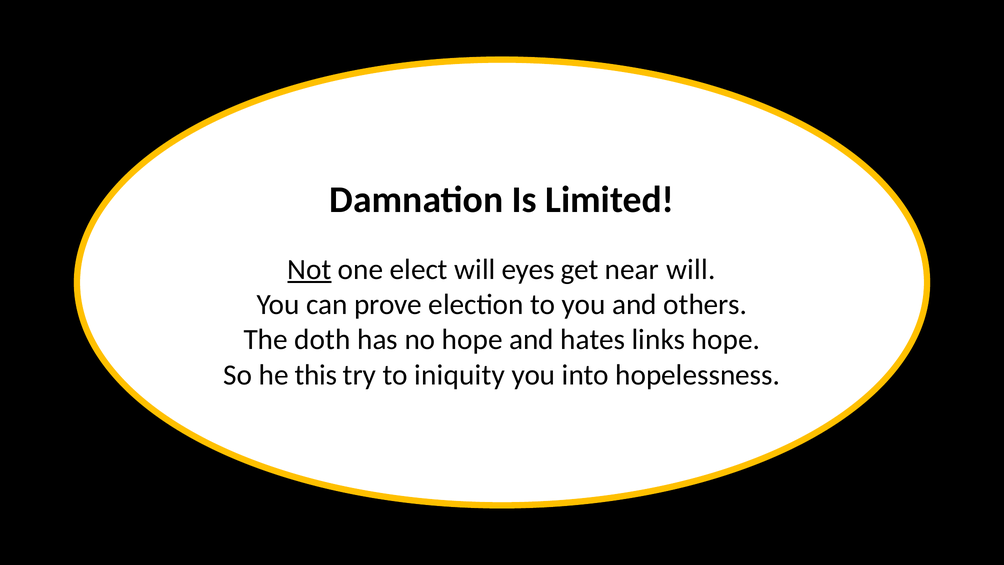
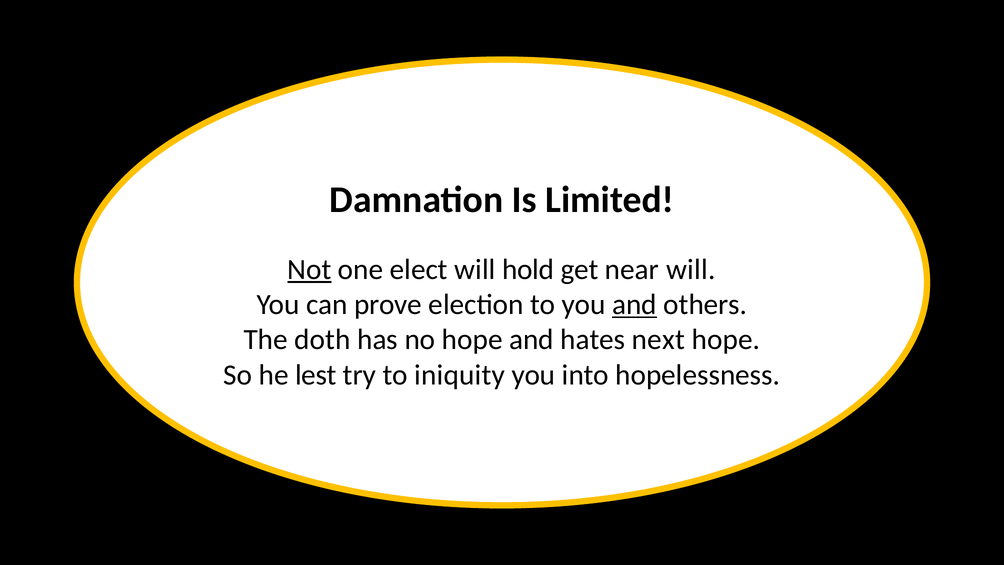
eyes: eyes -> hold
and at (634, 304) underline: none -> present
links: links -> next
this: this -> lest
